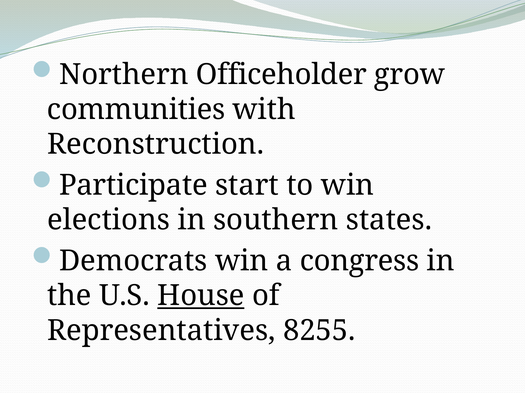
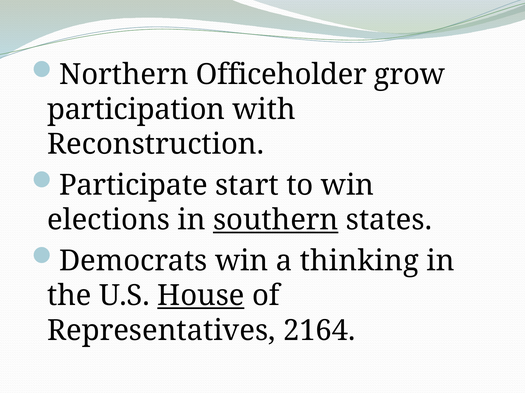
communities: communities -> participation
southern underline: none -> present
congress: congress -> thinking
8255: 8255 -> 2164
